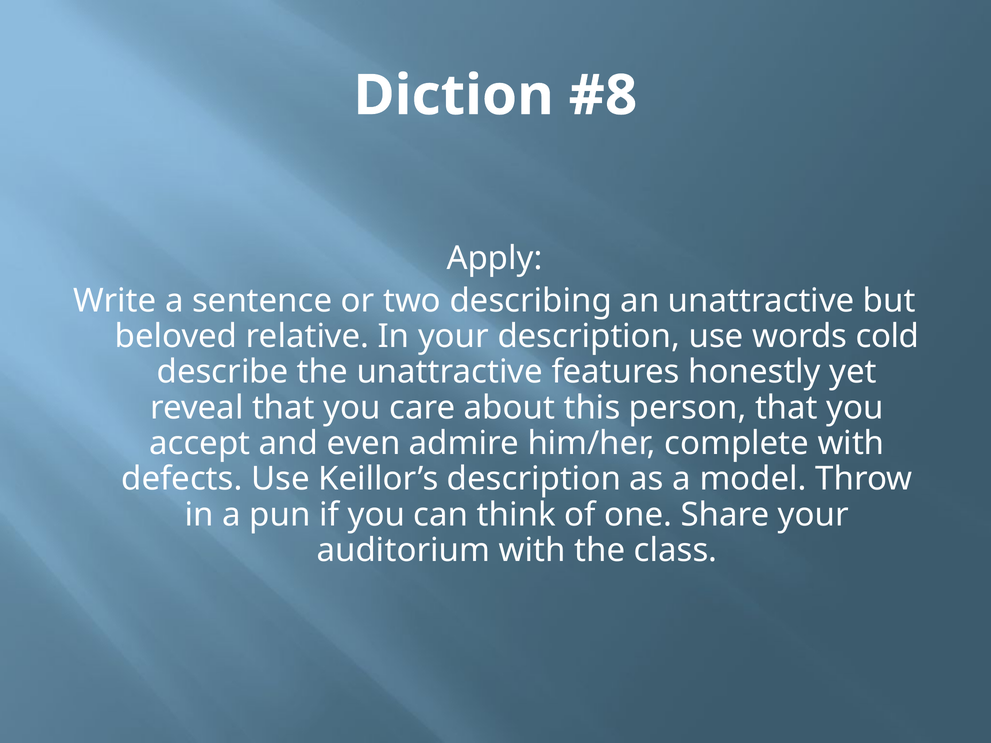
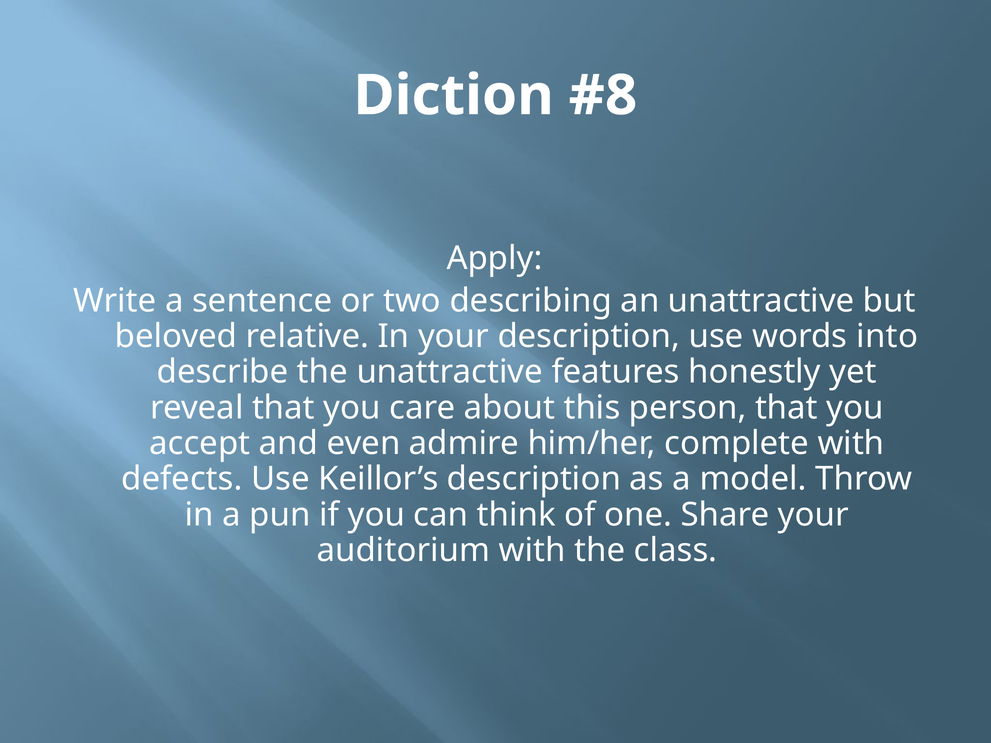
cold: cold -> into
